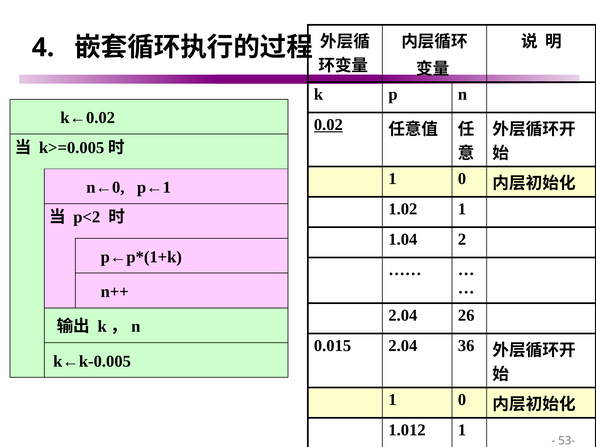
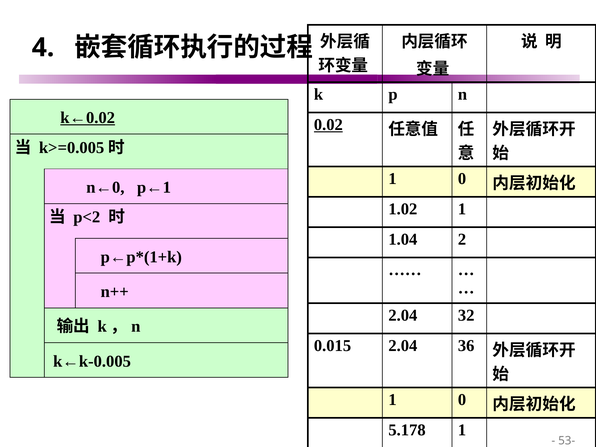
k←0.02 underline: none -> present
26: 26 -> 32
1.012: 1.012 -> 5.178
